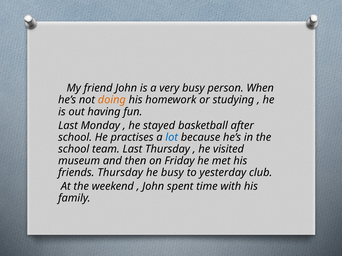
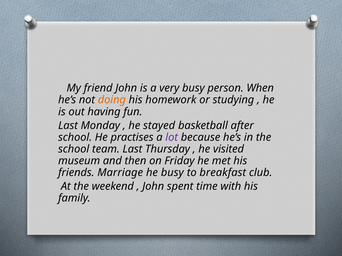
lot colour: blue -> purple
friends Thursday: Thursday -> Marriage
yesterday: yesterday -> breakfast
